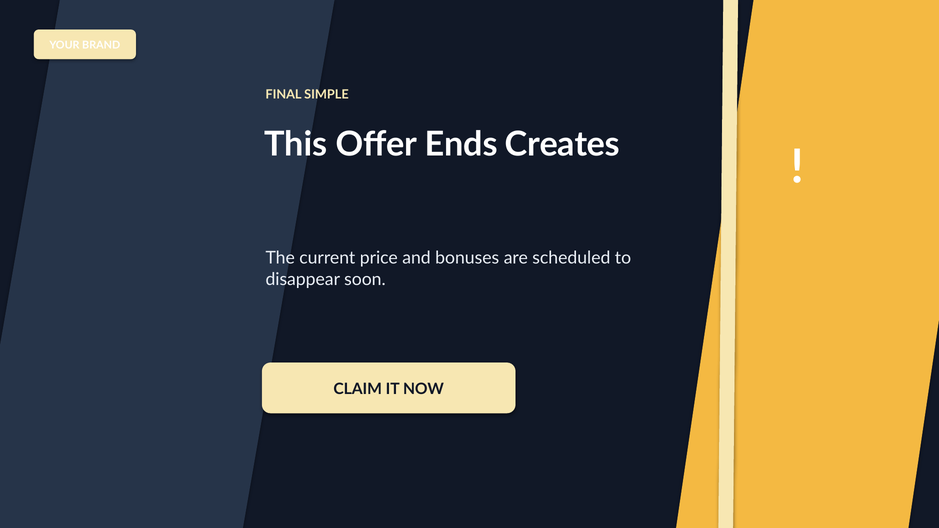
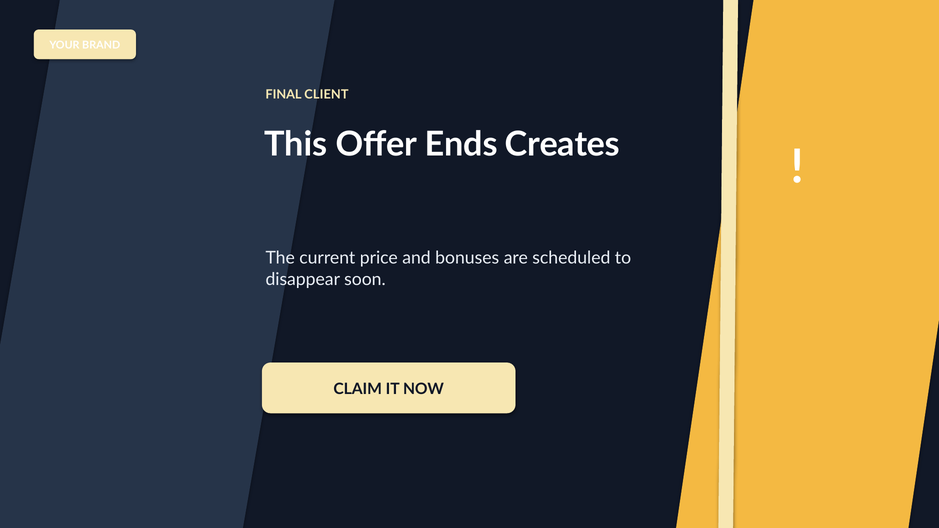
SIMPLE: SIMPLE -> CLIENT
